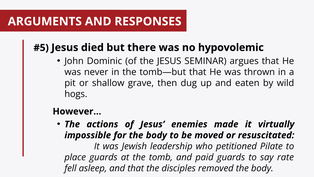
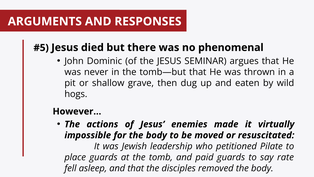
hypovolemic: hypovolemic -> phenomenal
